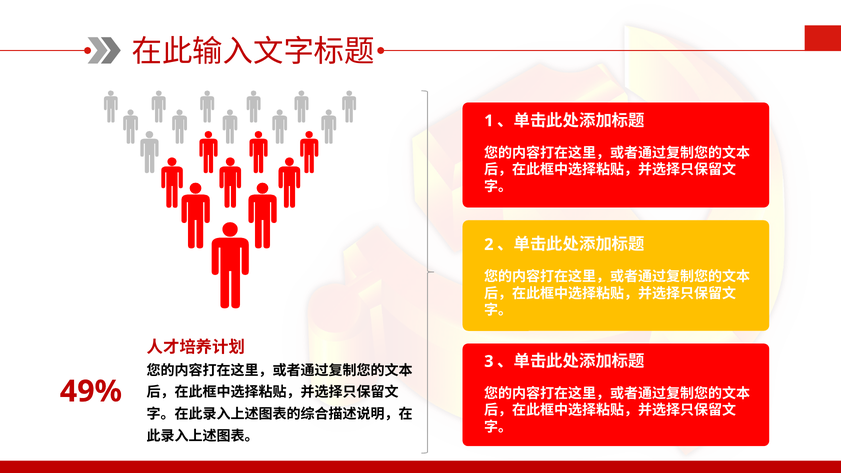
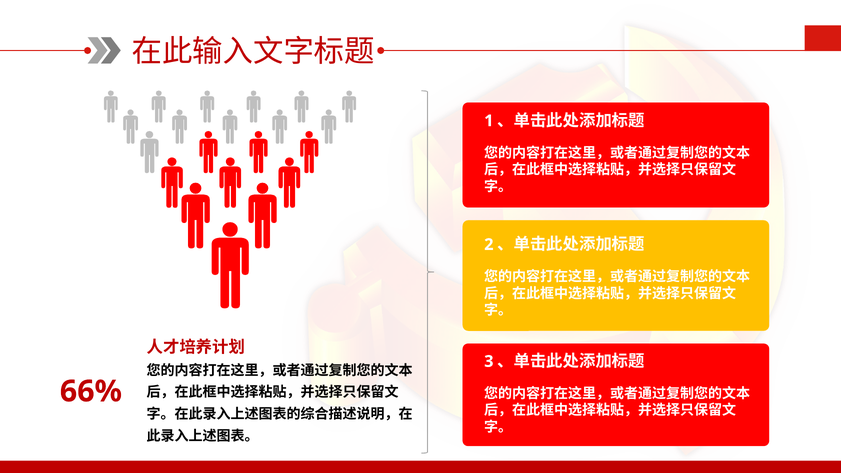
49%: 49% -> 66%
